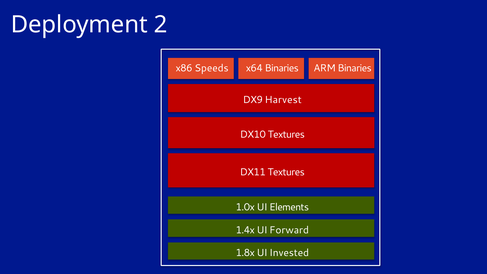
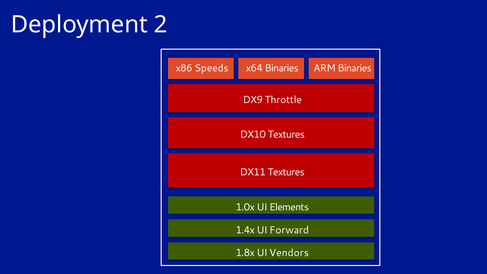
Harvest: Harvest -> Throttle
Invested: Invested -> Vendors
